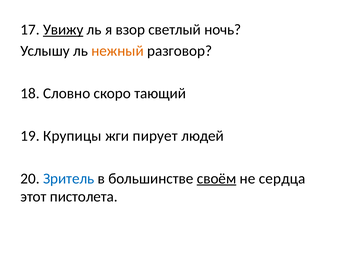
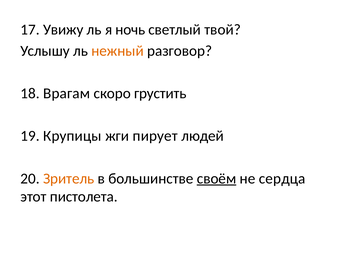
Увижу underline: present -> none
взор: взор -> ночь
ночь: ночь -> твой
Словно: Словно -> Врагам
тающий: тающий -> грустить
Зритель colour: blue -> orange
